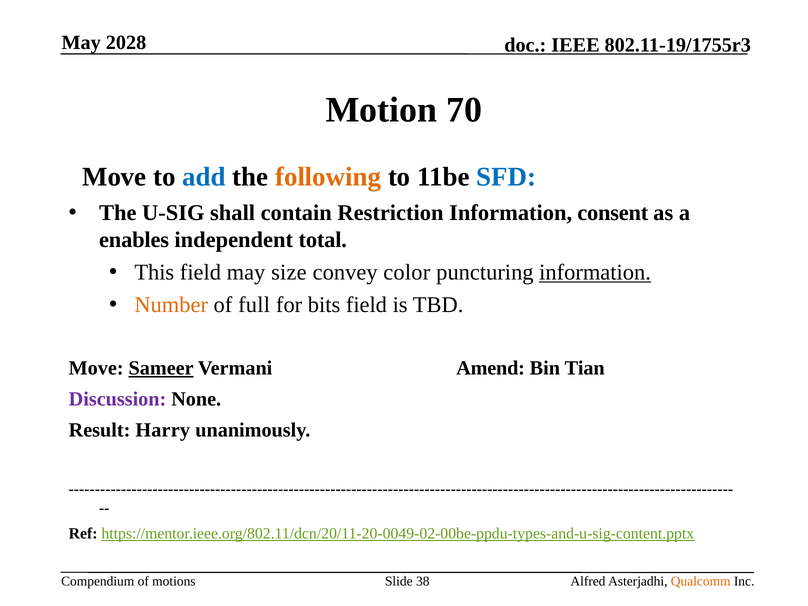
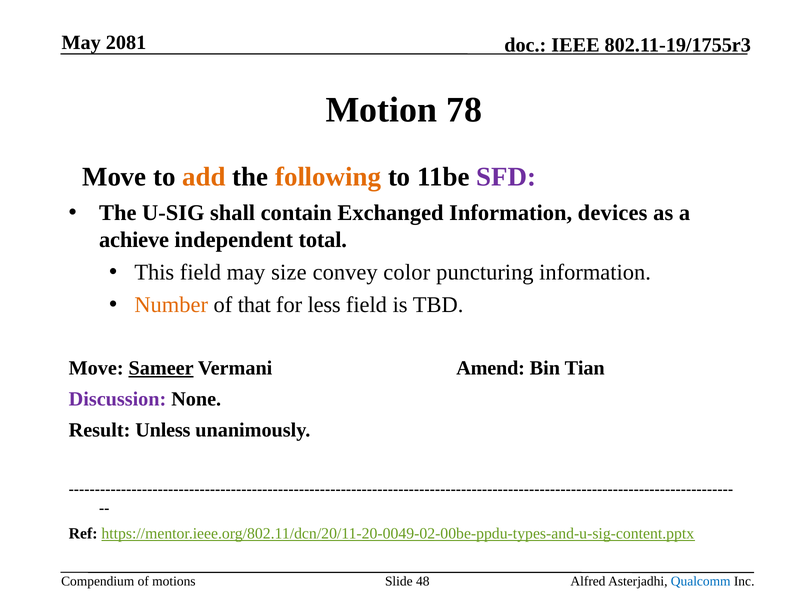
2028: 2028 -> 2081
70: 70 -> 78
add colour: blue -> orange
SFD colour: blue -> purple
Restriction: Restriction -> Exchanged
consent: consent -> devices
enables: enables -> achieve
information at (595, 272) underline: present -> none
full: full -> that
bits: bits -> less
Harry: Harry -> Unless
38: 38 -> 48
Qualcomm colour: orange -> blue
